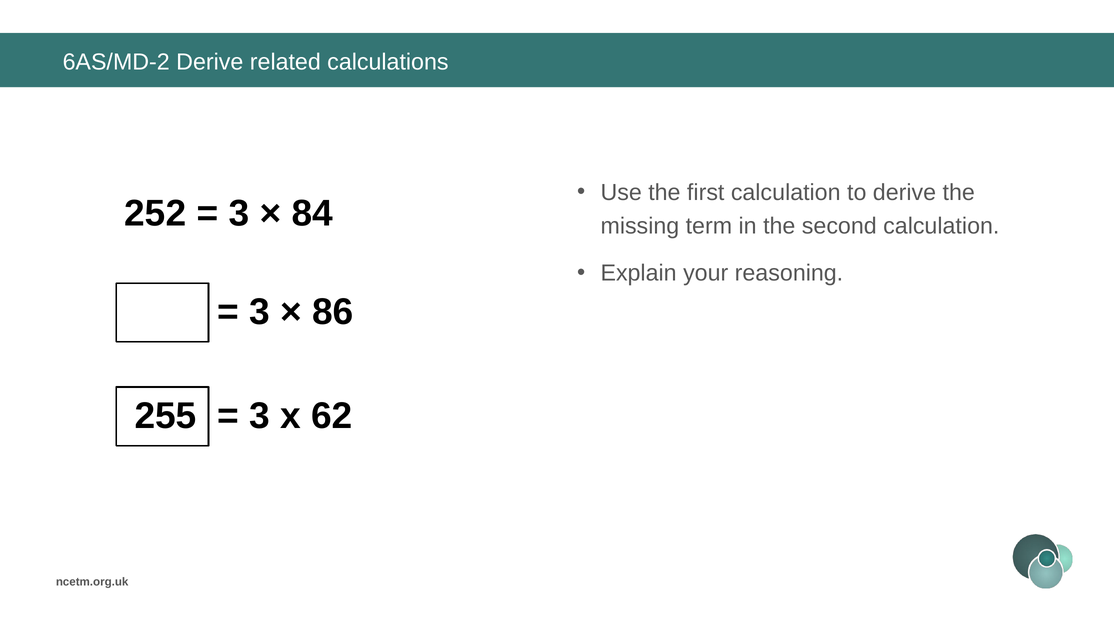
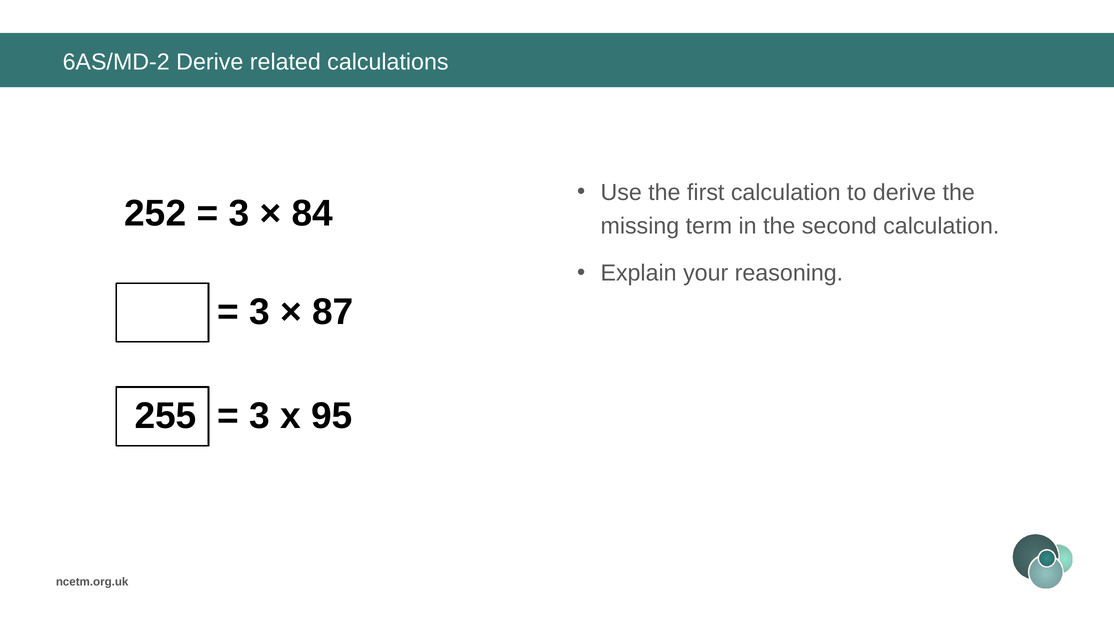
86: 86 -> 87
62: 62 -> 95
